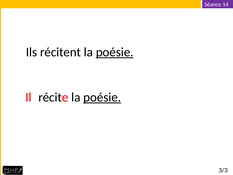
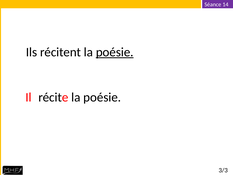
poésie at (102, 97) underline: present -> none
